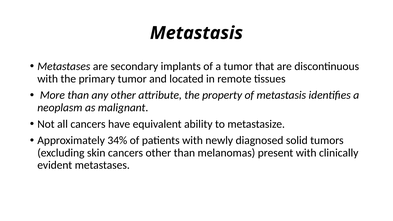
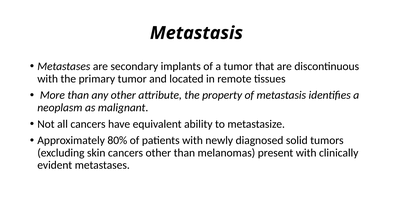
34%: 34% -> 80%
